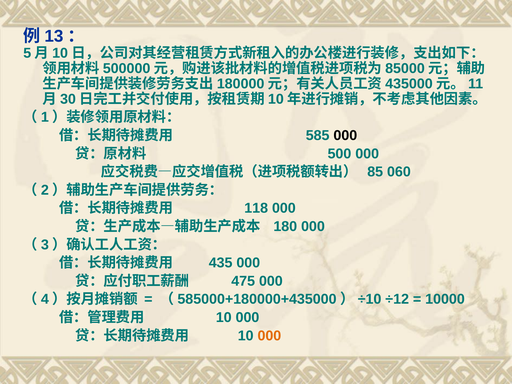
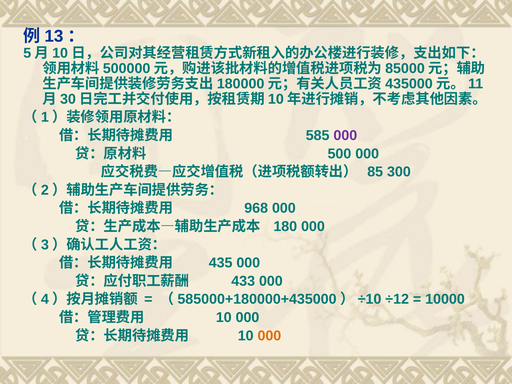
000 at (345, 135) colour: black -> purple
060: 060 -> 300
118: 118 -> 968
475: 475 -> 433
